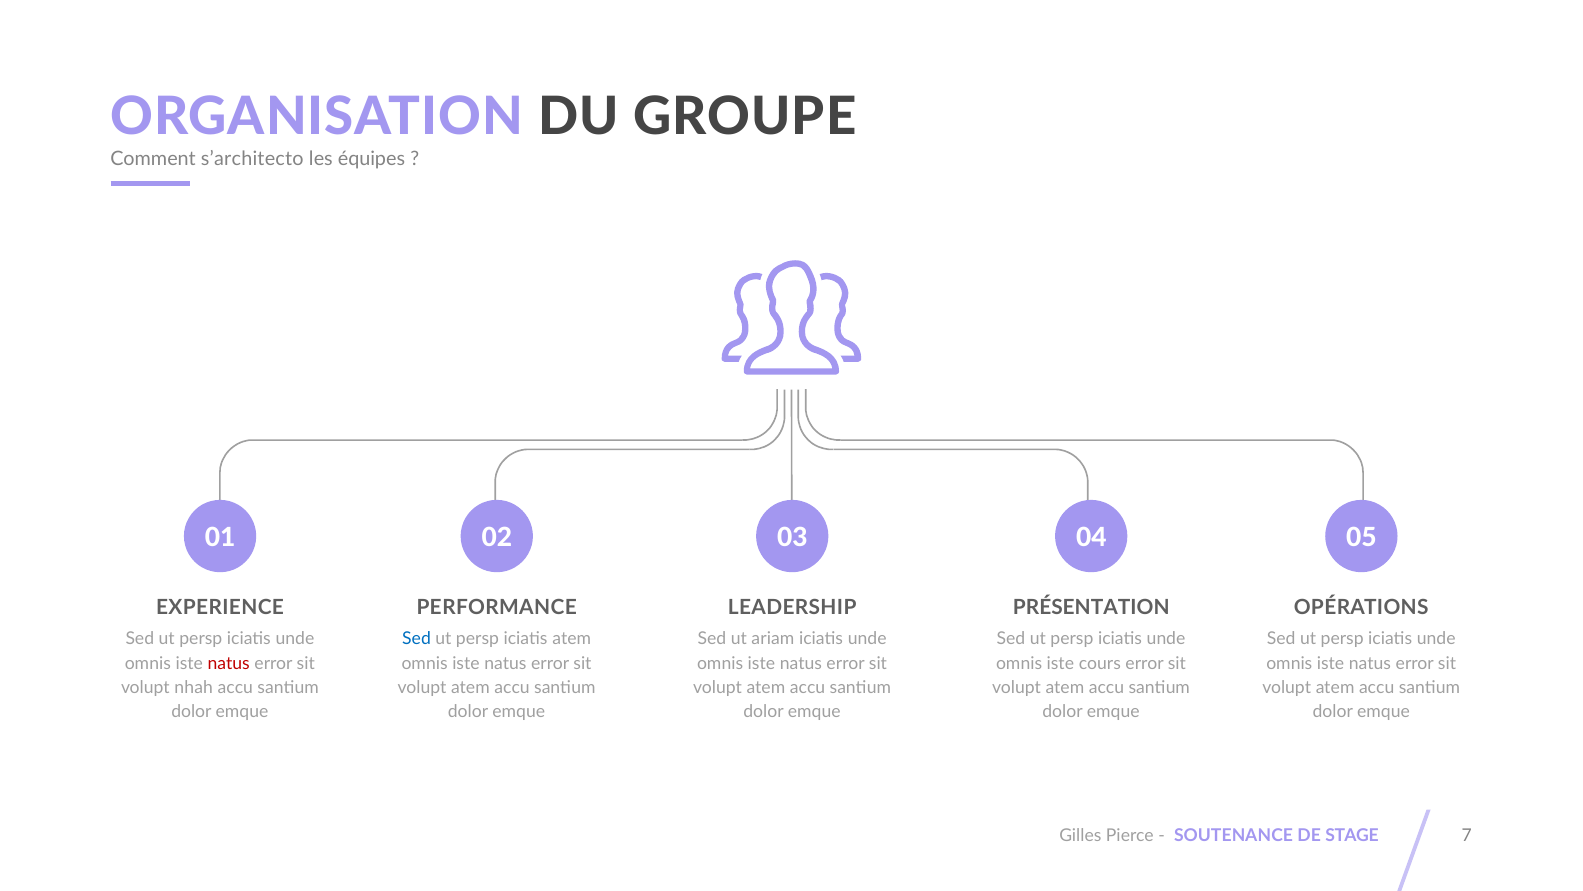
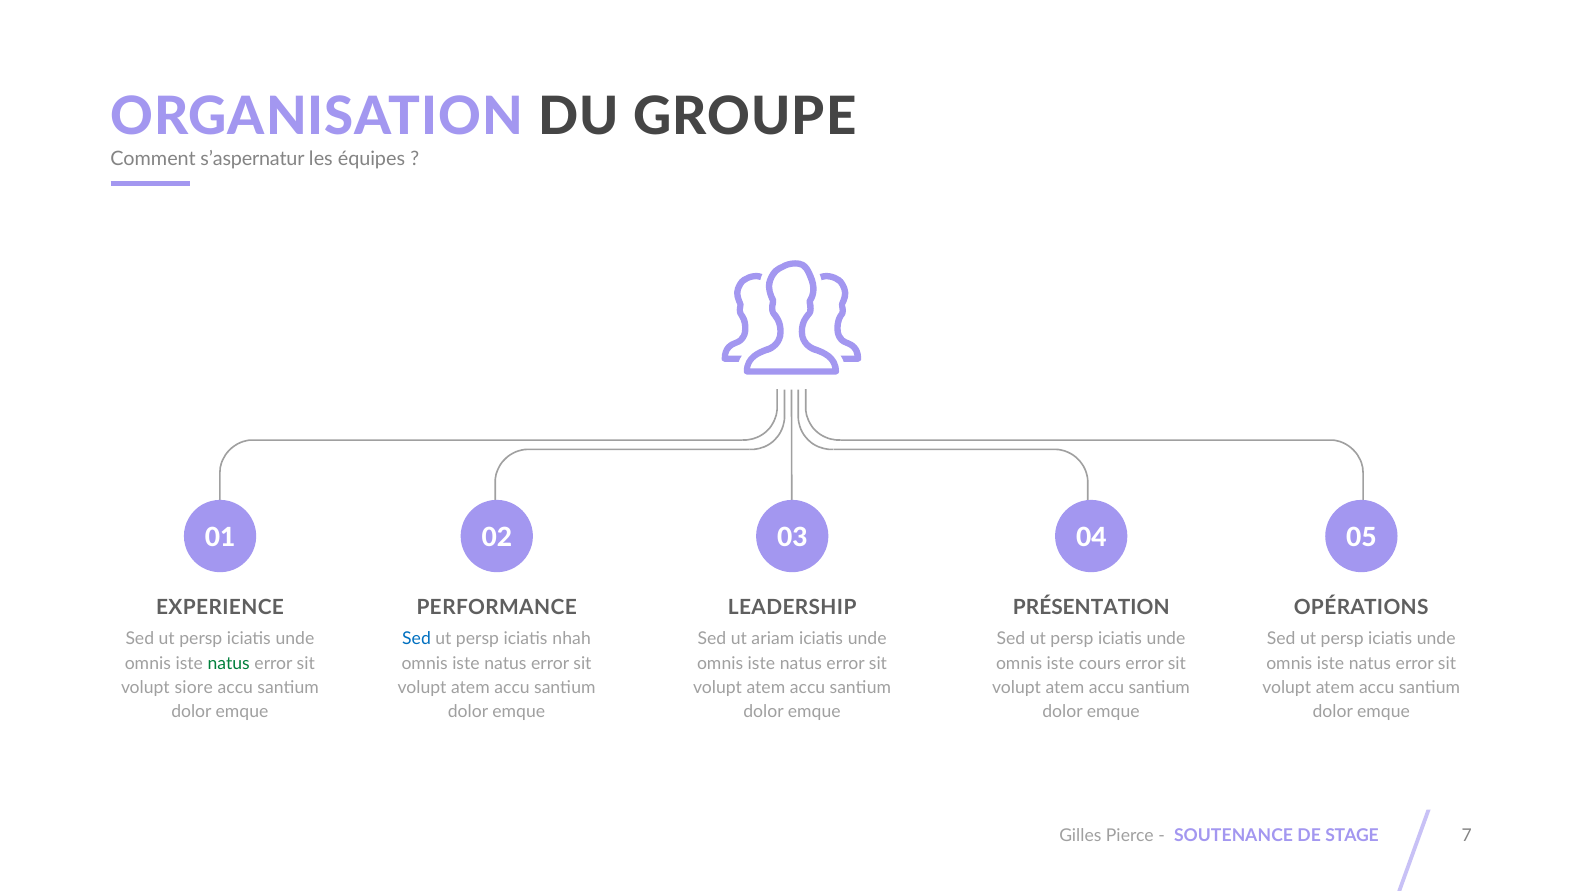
s’architecto: s’architecto -> s’aspernatur
iciatis atem: atem -> nhah
natus at (229, 663) colour: red -> green
nhah: nhah -> siore
